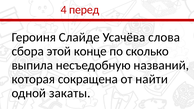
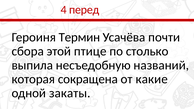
Слайде: Слайде -> Термин
слова: слова -> почти
конце: конце -> птице
сколько: сколько -> столько
найти: найти -> какие
